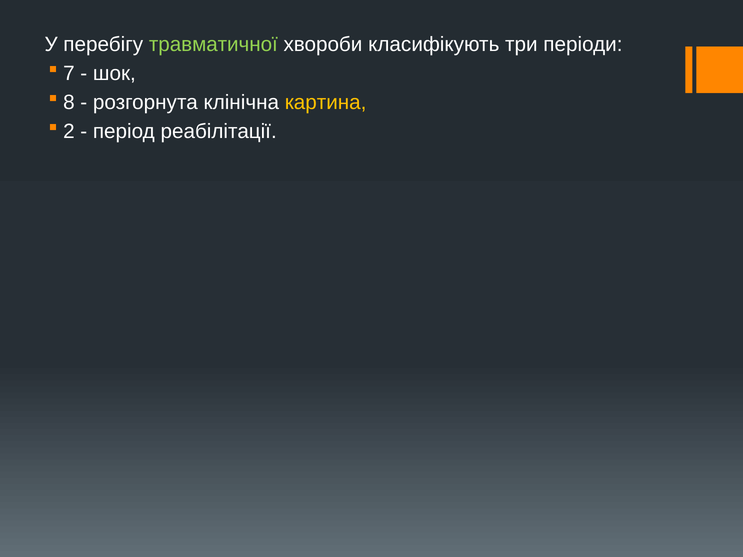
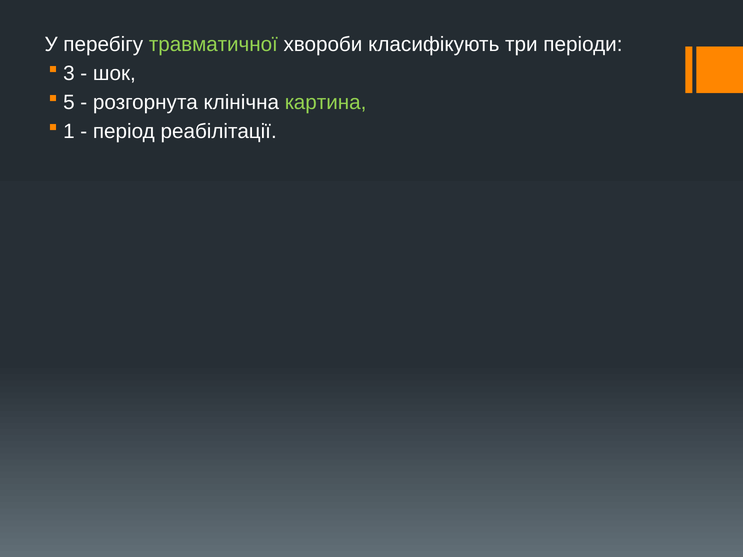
7: 7 -> 3
8: 8 -> 5
картина colour: yellow -> light green
2: 2 -> 1
